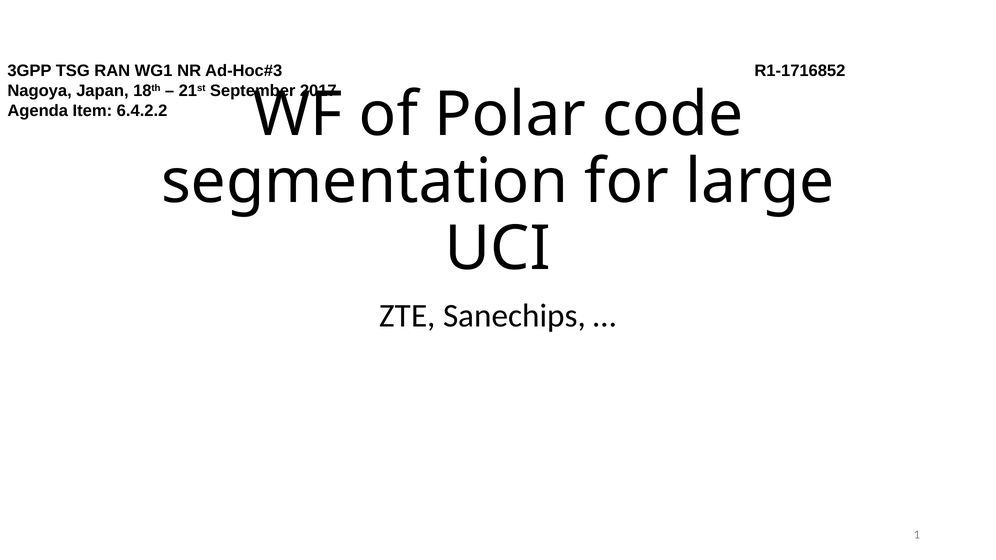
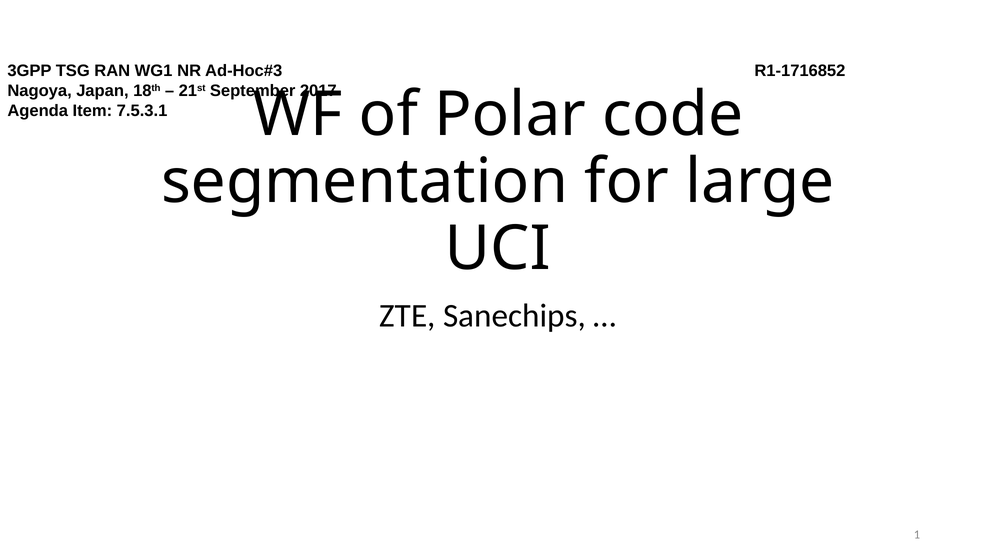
6.4.2.2: 6.4.2.2 -> 7.5.3.1
